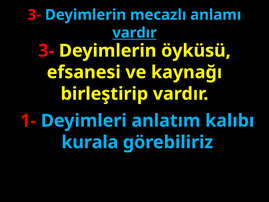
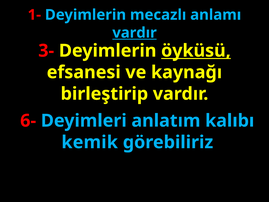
3- at (34, 15): 3- -> 1-
öyküsü underline: none -> present
1-: 1- -> 6-
kurala: kurala -> kemik
